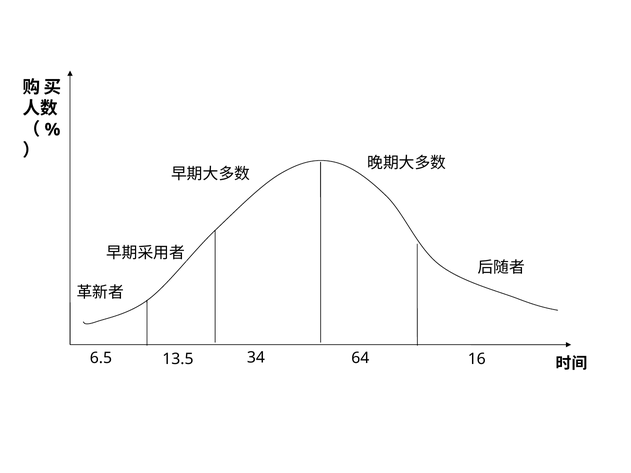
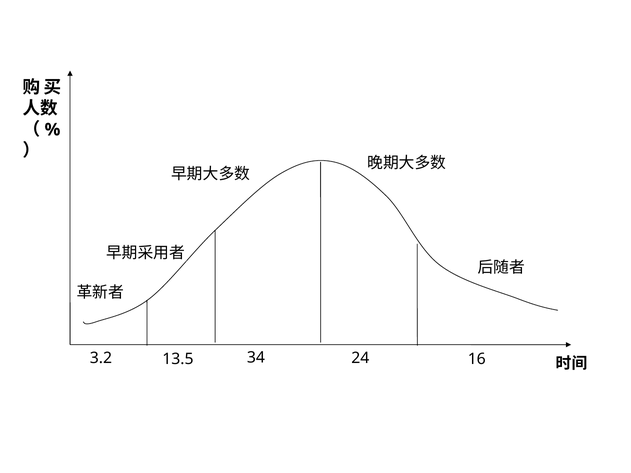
6.5: 6.5 -> 3.2
64: 64 -> 24
